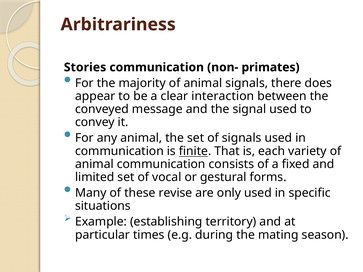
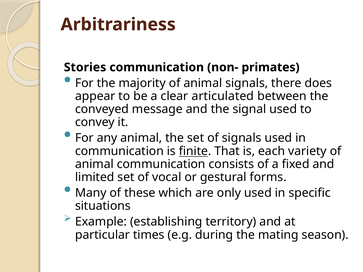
interaction: interaction -> articulated
revise: revise -> which
